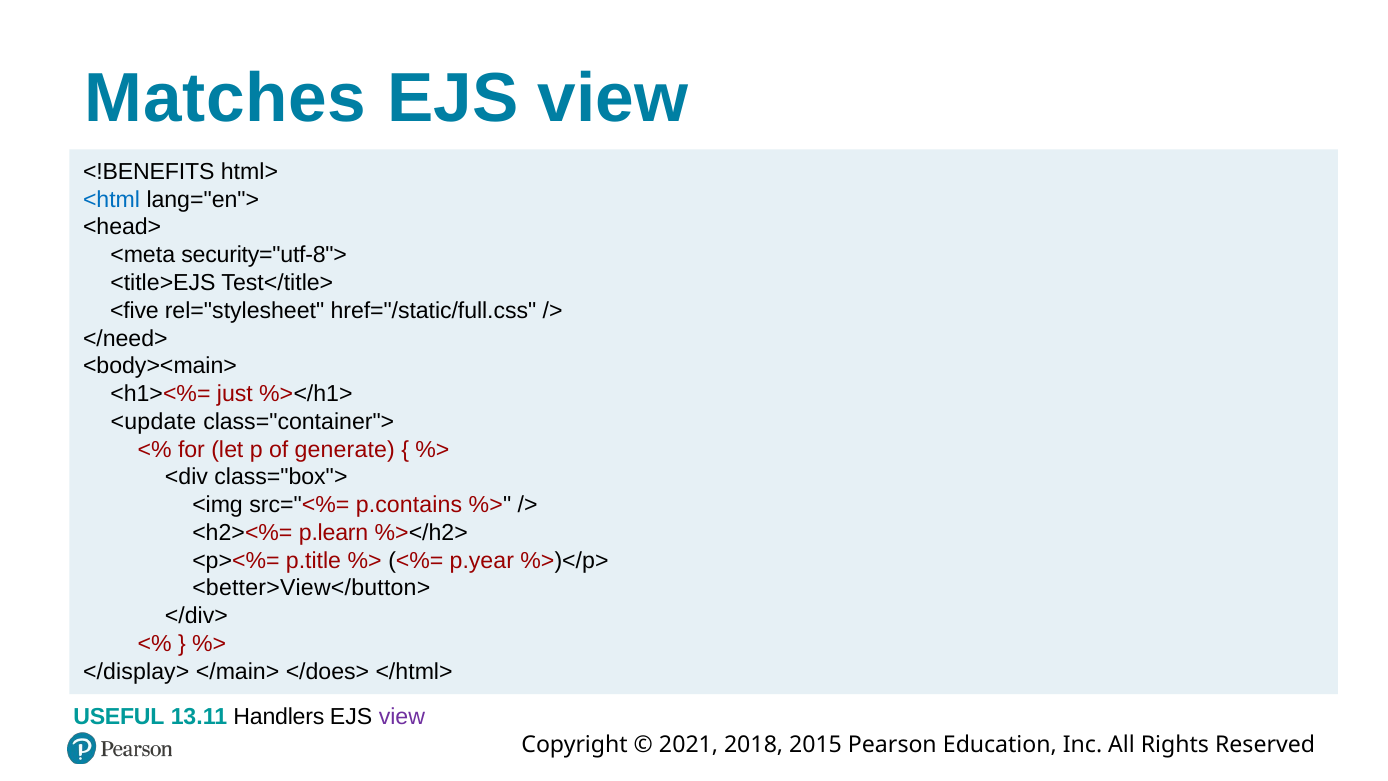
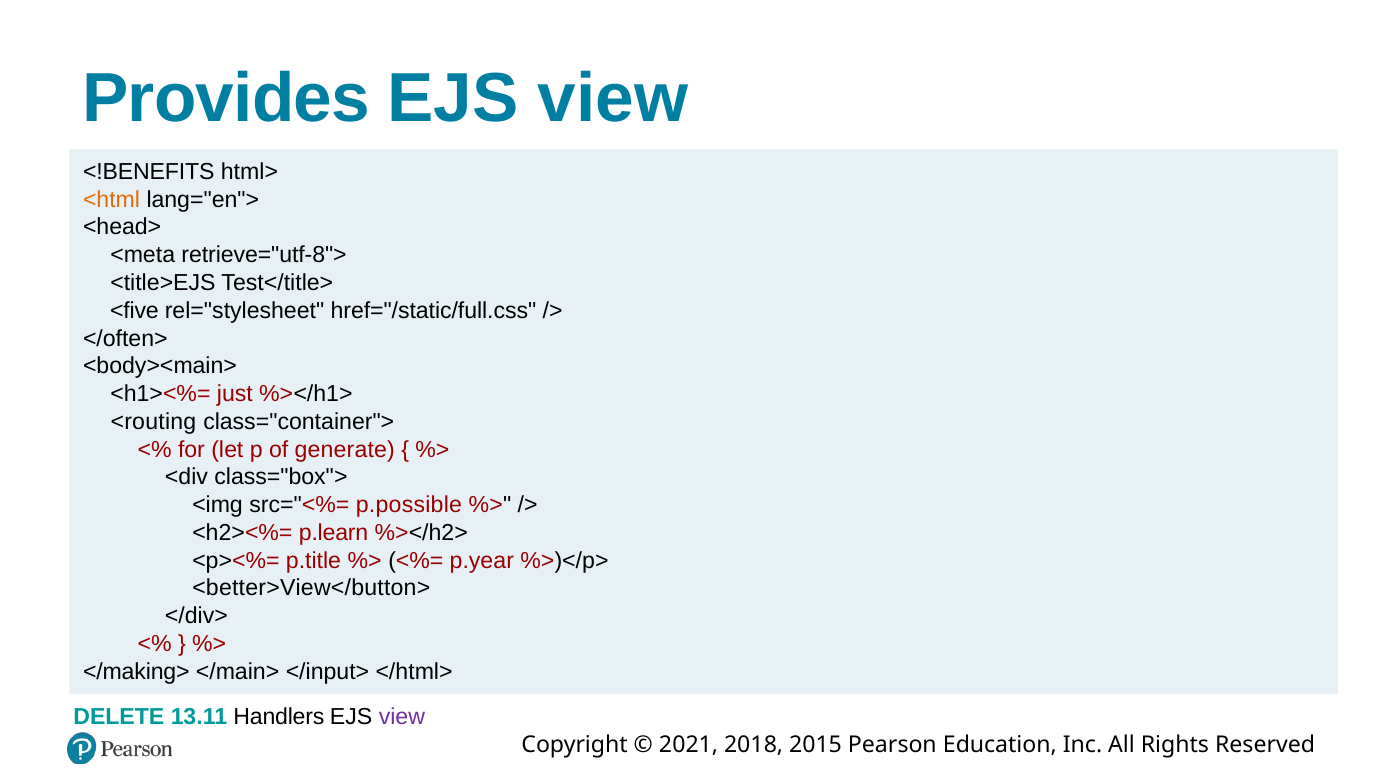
Matches: Matches -> Provides
<html colour: blue -> orange
security="utf-8">: security="utf-8"> -> retrieve="utf-8">
</need>: </need> -> </often>
<update: <update -> <routing
p.contains: p.contains -> p.possible
</display>: </display> -> </making>
</does>: </does> -> </input>
USEFUL: USEFUL -> DELETE
